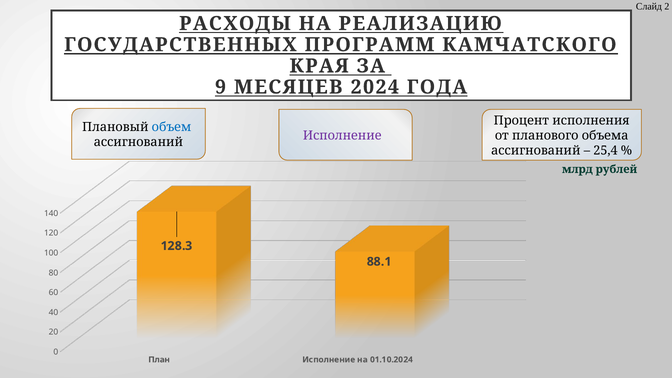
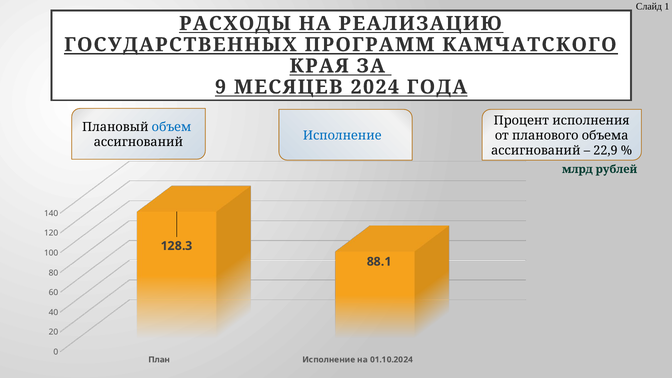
2: 2 -> 1
Исполнение at (342, 136) colour: purple -> blue
25,4: 25,4 -> 22,9
